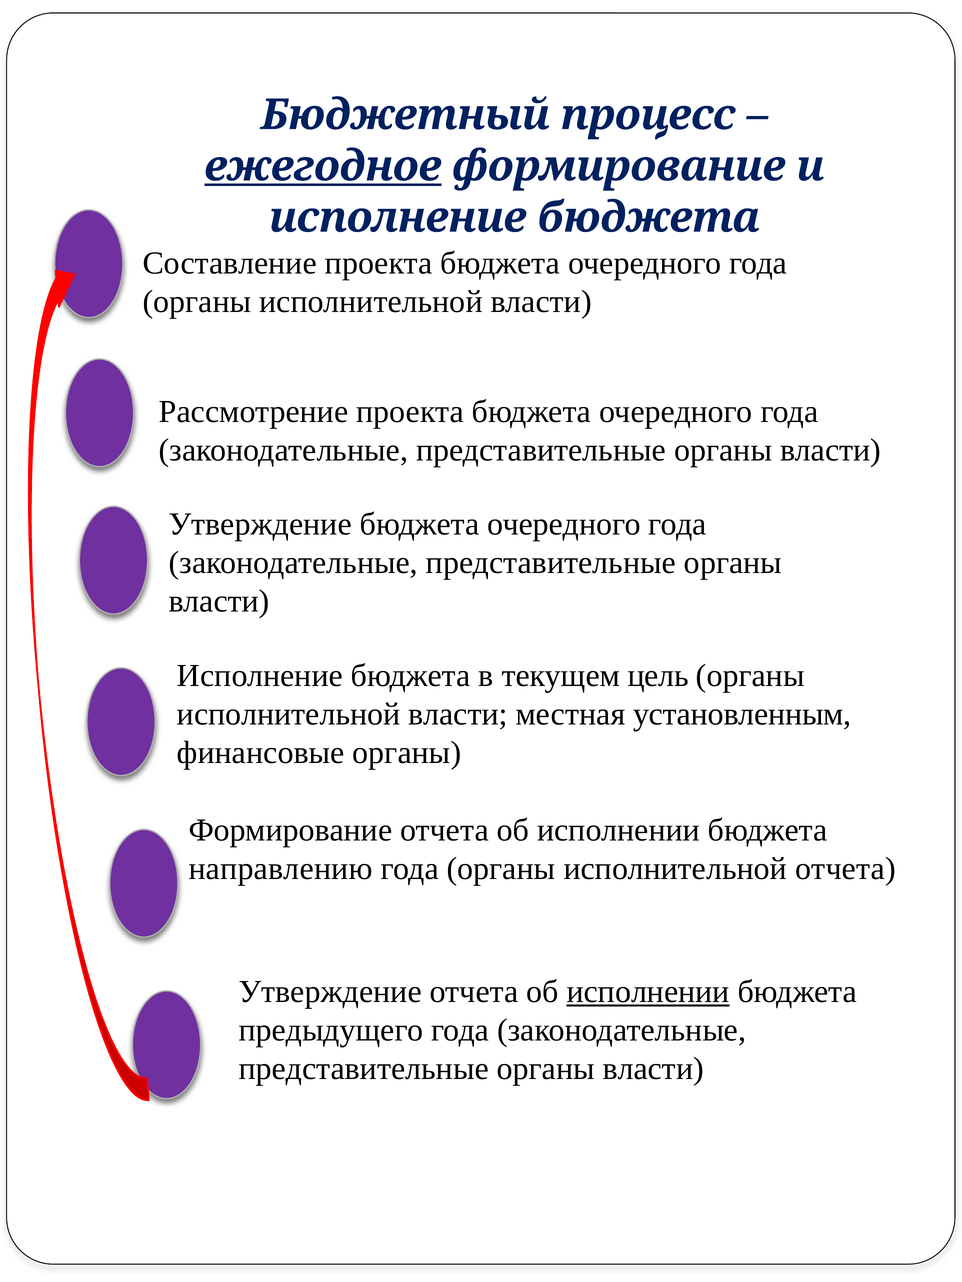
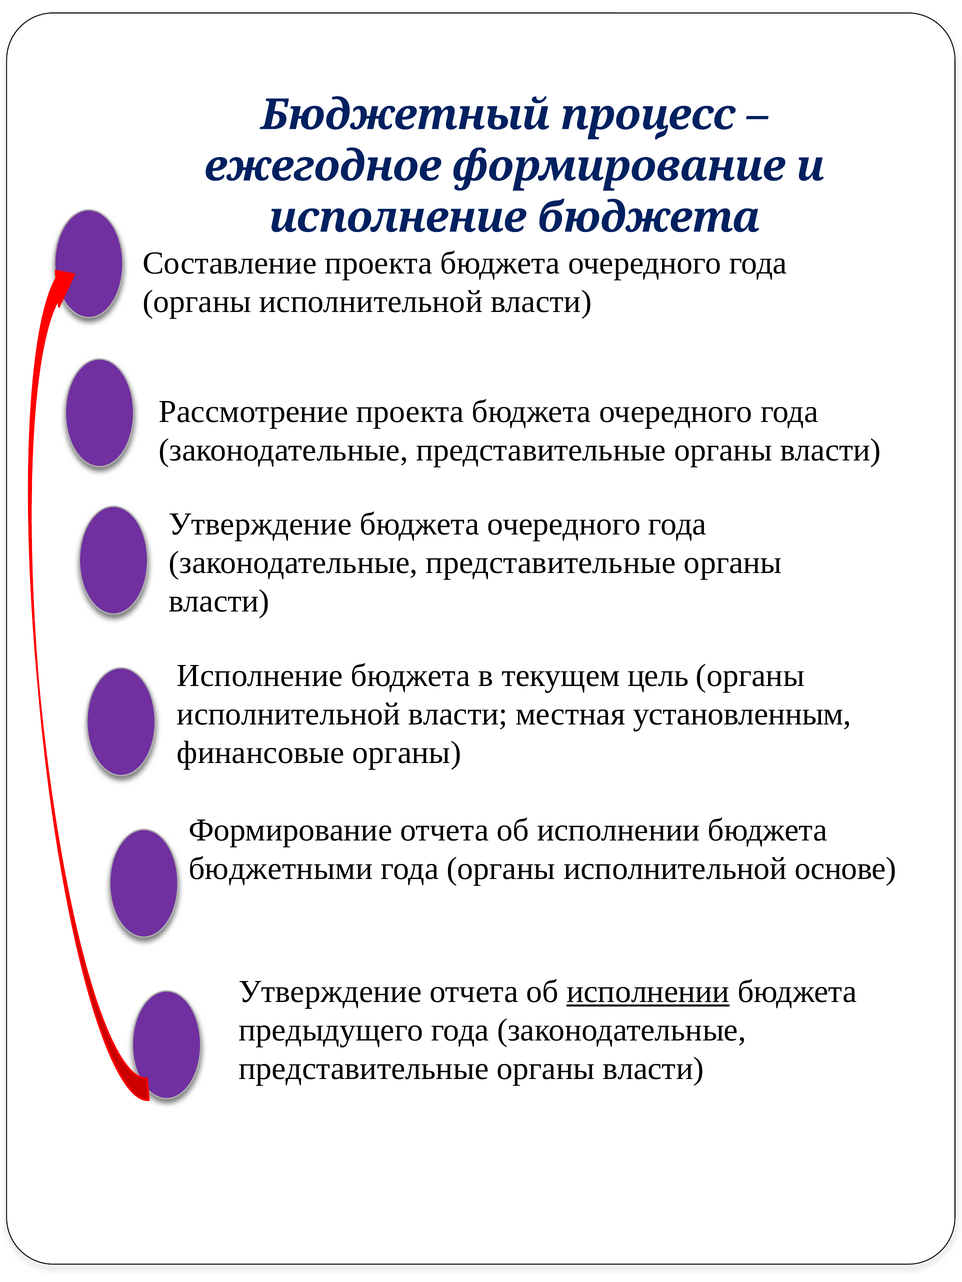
ежегодное underline: present -> none
направлению: направлению -> бюджетными
исполнительной отчета: отчета -> основе
